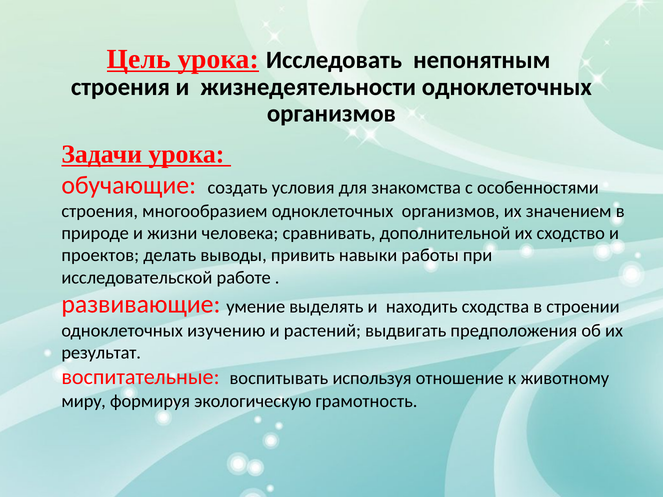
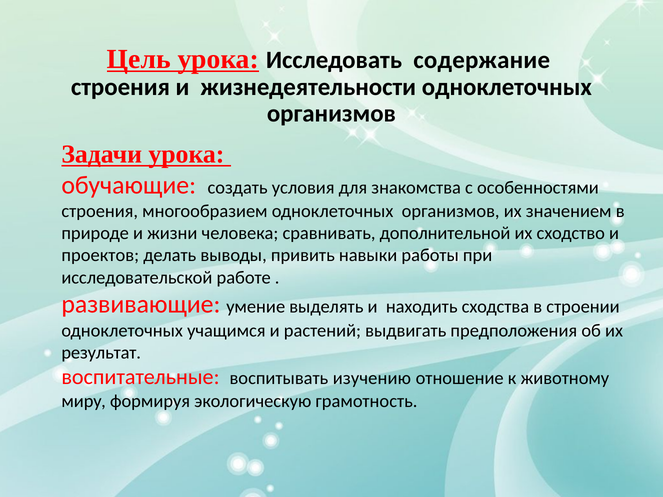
непонятным: непонятным -> содержание
изучению: изучению -> учащимся
используя: используя -> изучению
